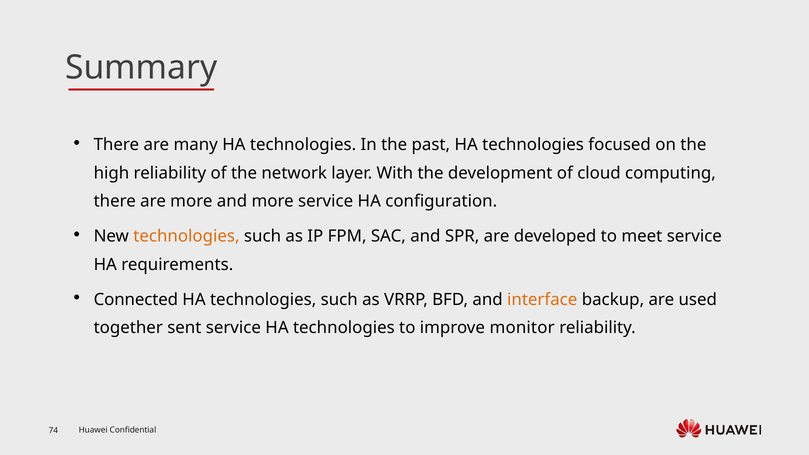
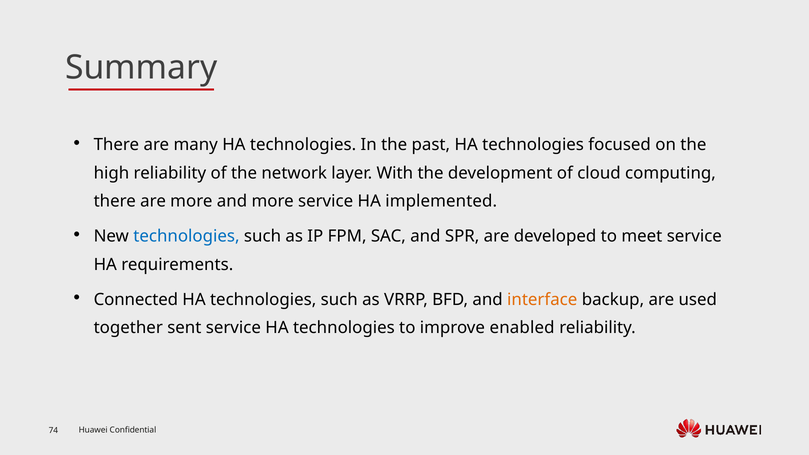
configuration: configuration -> implemented
technologies at (186, 236) colour: orange -> blue
monitor: monitor -> enabled
